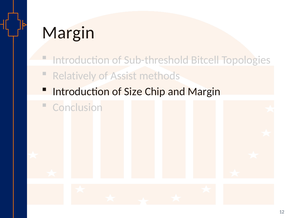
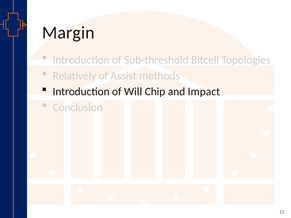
Size: Size -> Will
and Margin: Margin -> Impact
